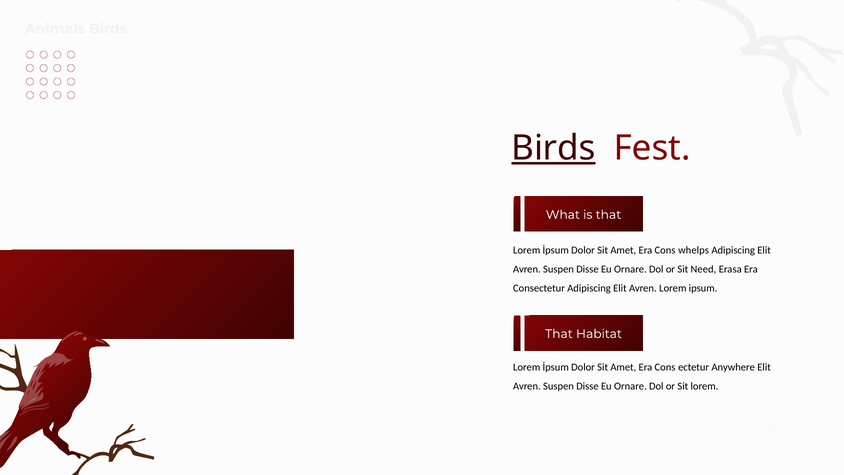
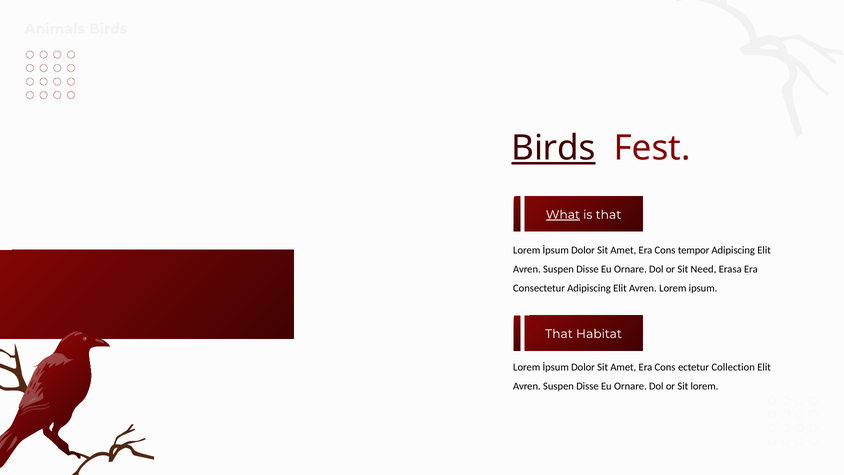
What underline: none -> present
whelps: whelps -> tempor
Anywhere: Anywhere -> Collection
